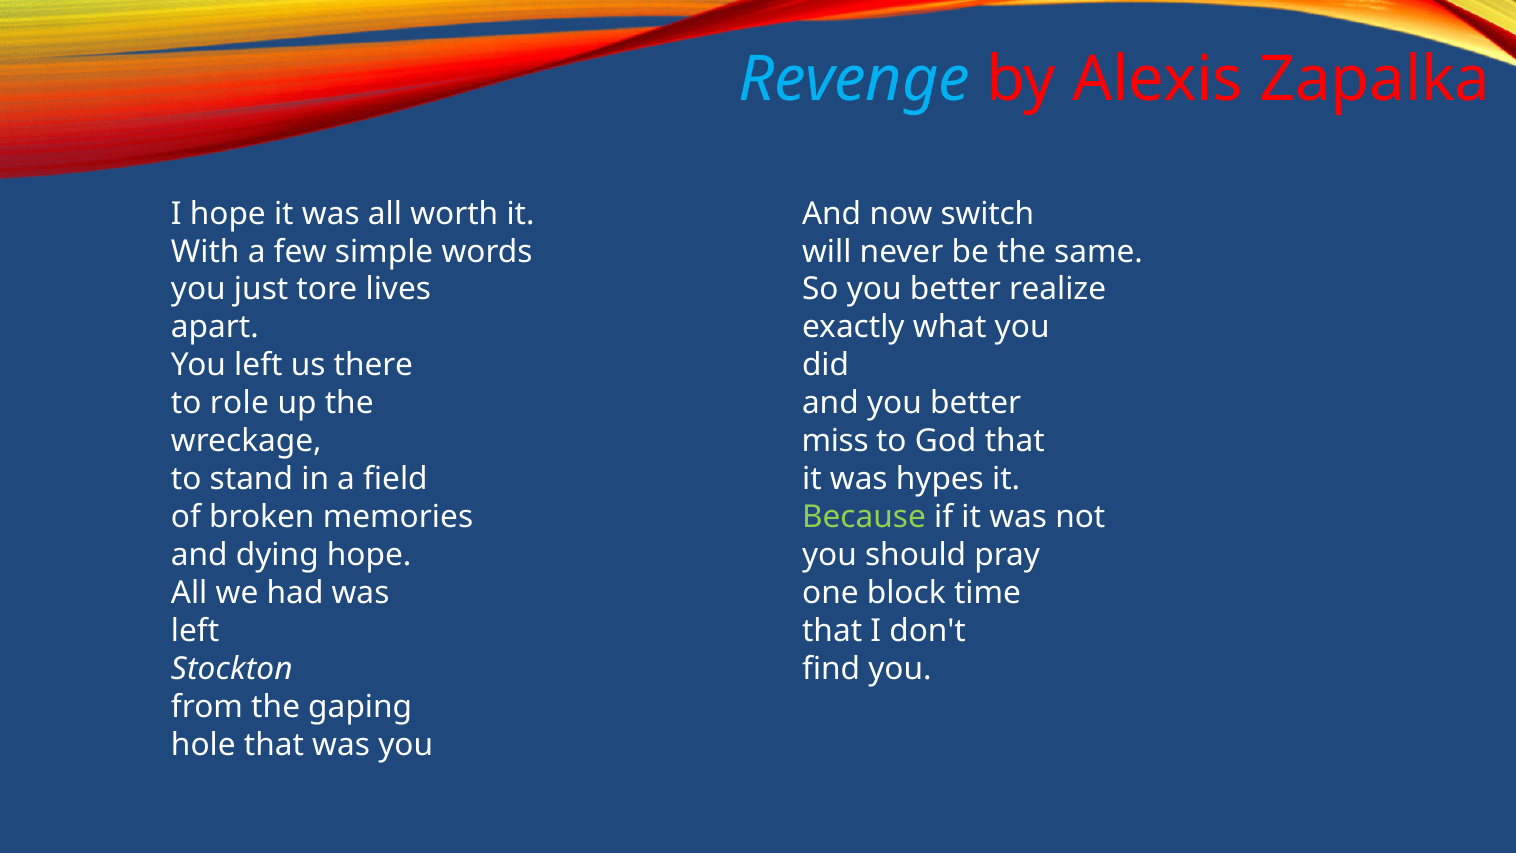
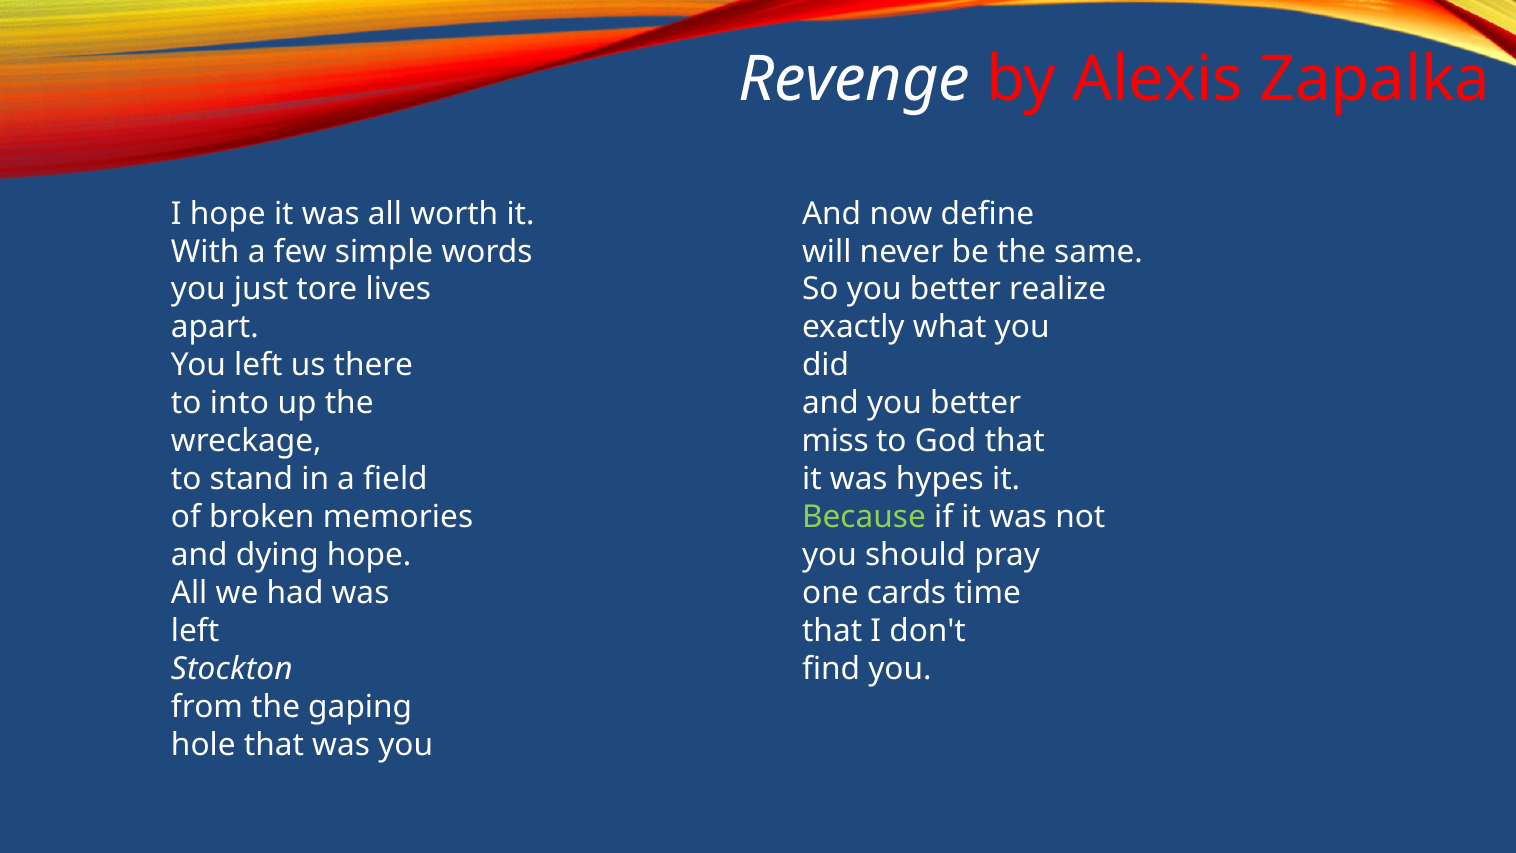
Revenge colour: light blue -> white
switch: switch -> define
role: role -> into
block: block -> cards
